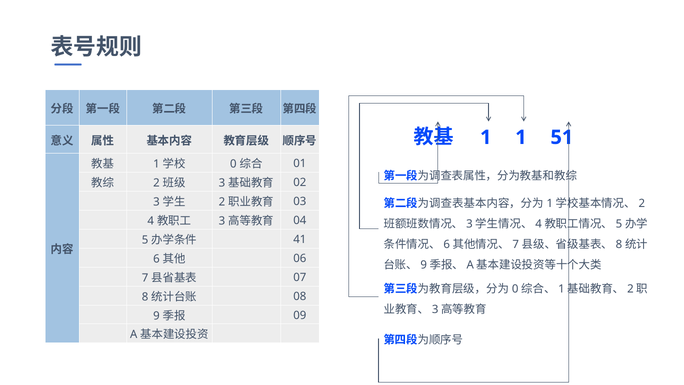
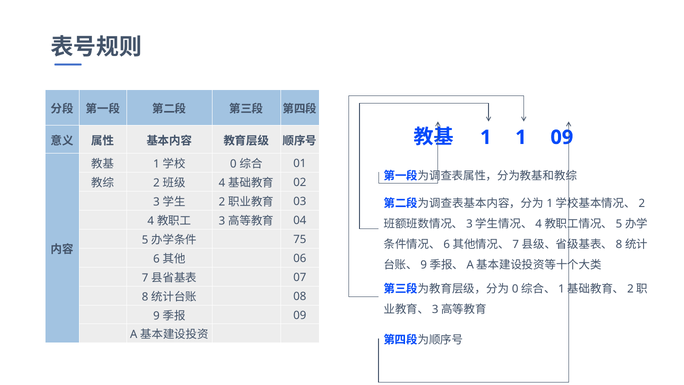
1 51: 51 -> 09
3 at (222, 183): 3 -> 4
41: 41 -> 75
